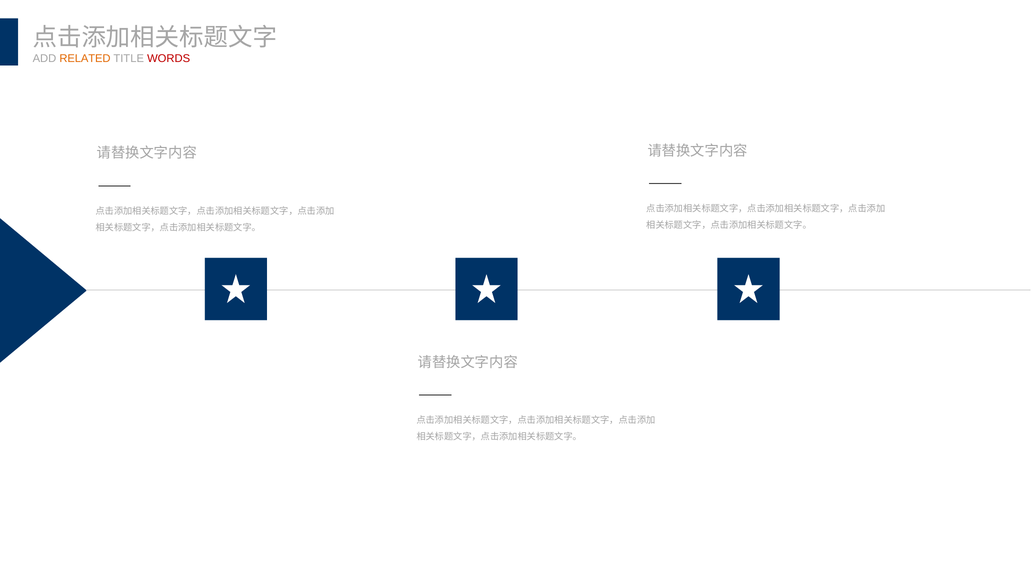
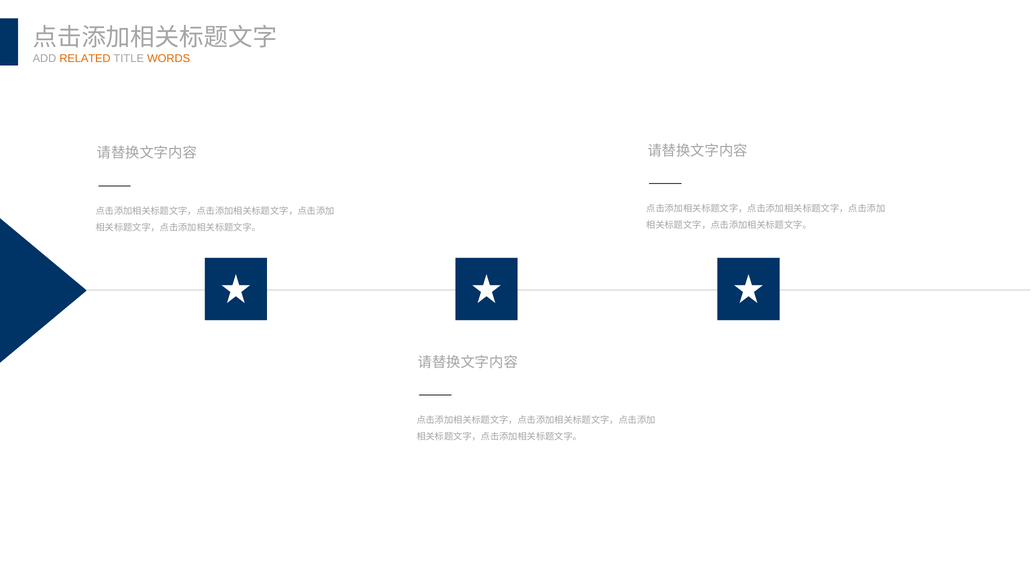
WORDS colour: red -> orange
